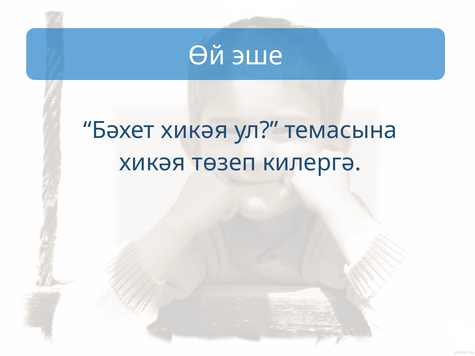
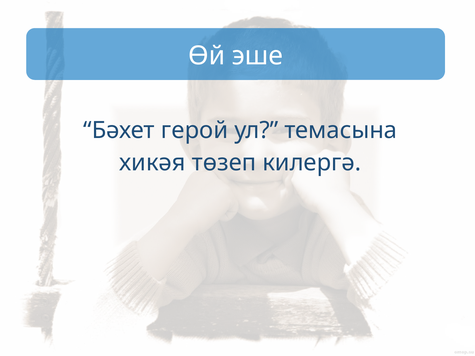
Бәхет хикәя: хикәя -> герой
